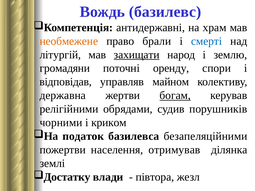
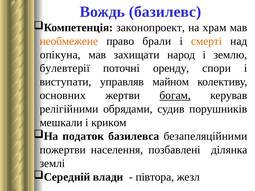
антидержавні: антидержавні -> законопроект
смерті colour: blue -> orange
літургій: літургій -> опікуна
захищати underline: present -> none
громадяни: громадяни -> булевтерії
відповідав: відповідав -> виступати
державна: державна -> основних
чорними: чорними -> мешкали
отримував: отримував -> позбавлені
Достатку: Достатку -> Середній
